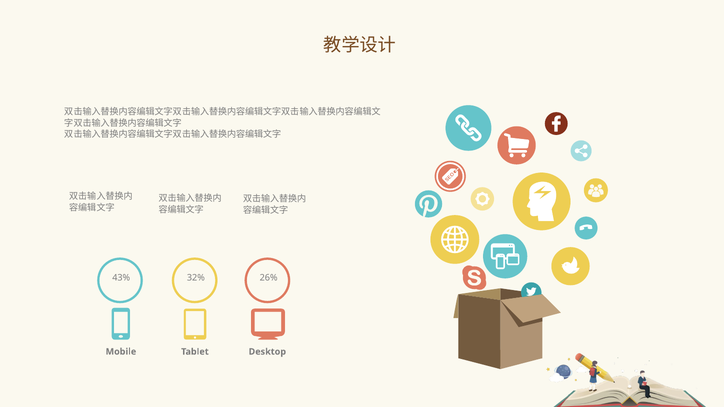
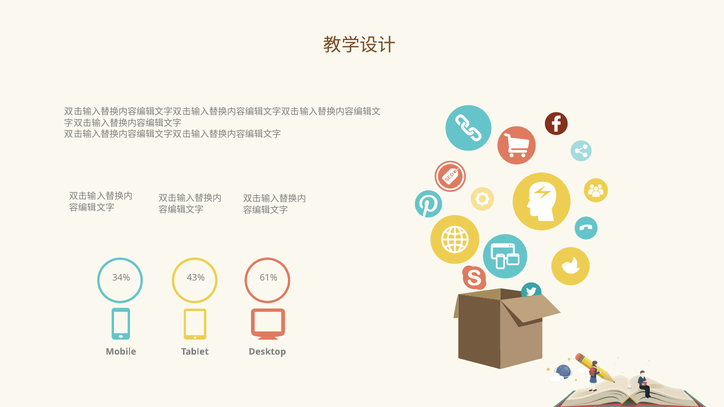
43%: 43% -> 34%
32%: 32% -> 43%
26%: 26% -> 61%
